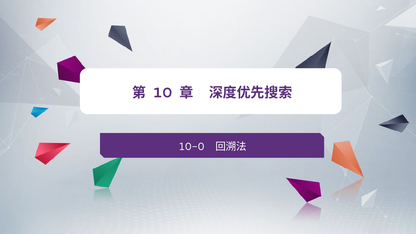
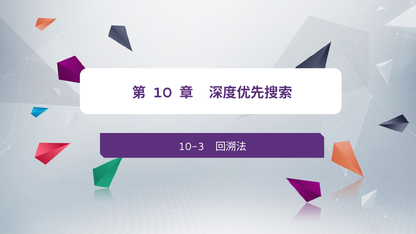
10-0: 10-0 -> 10-3
